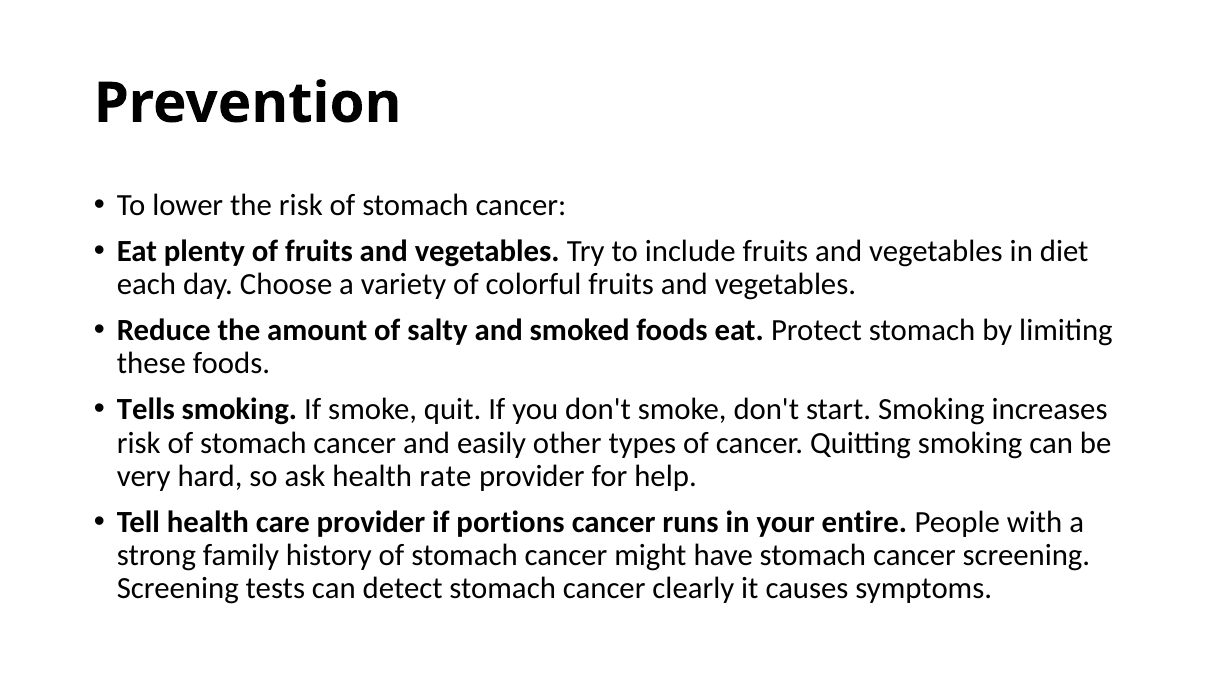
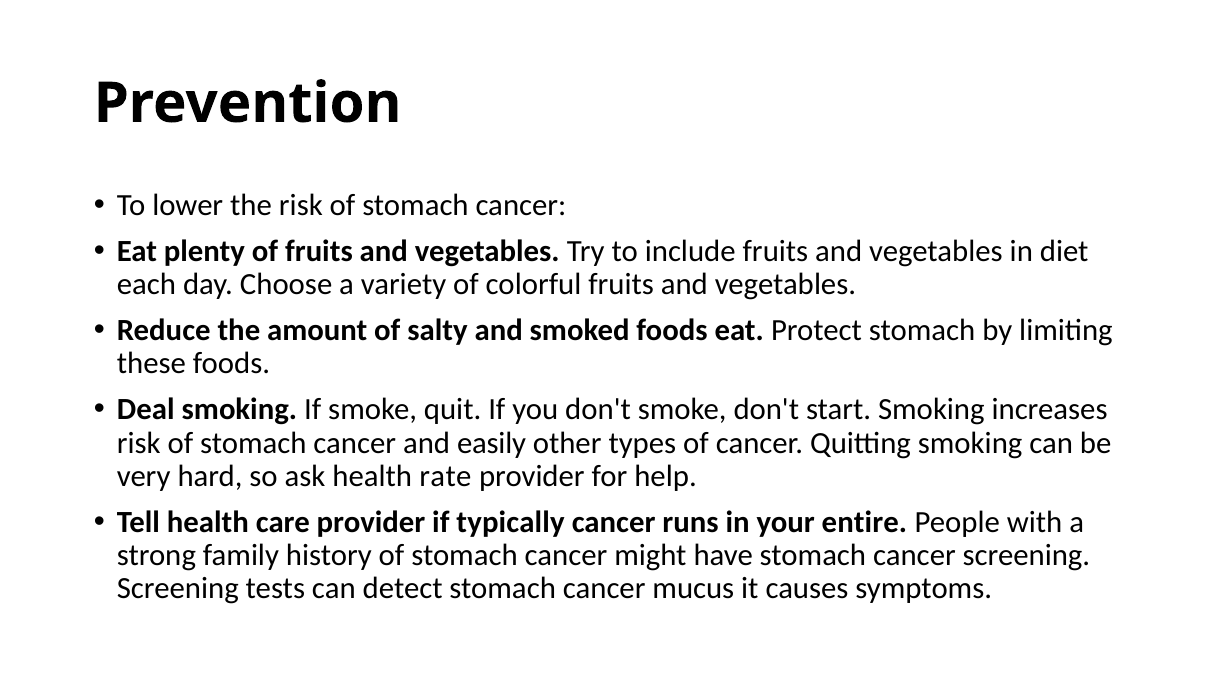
Tells: Tells -> Deal
portions: portions -> typically
clearly: clearly -> mucus
